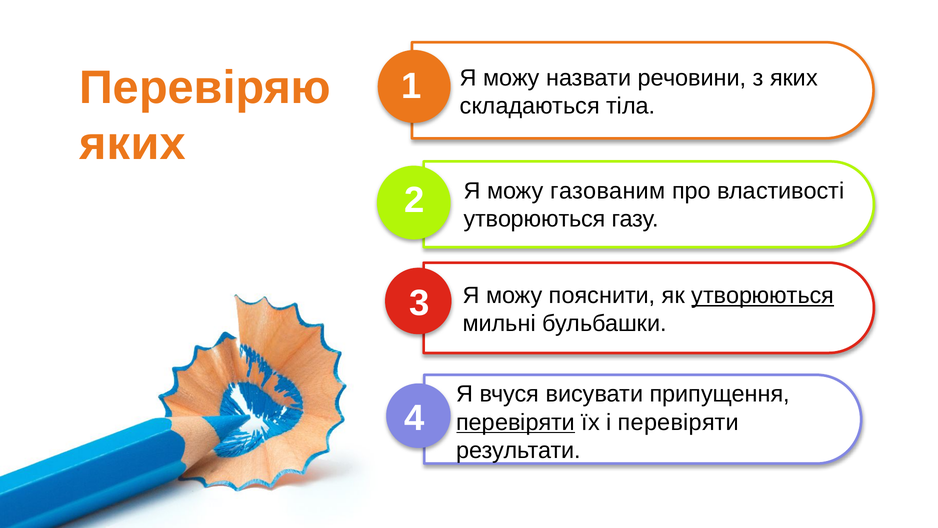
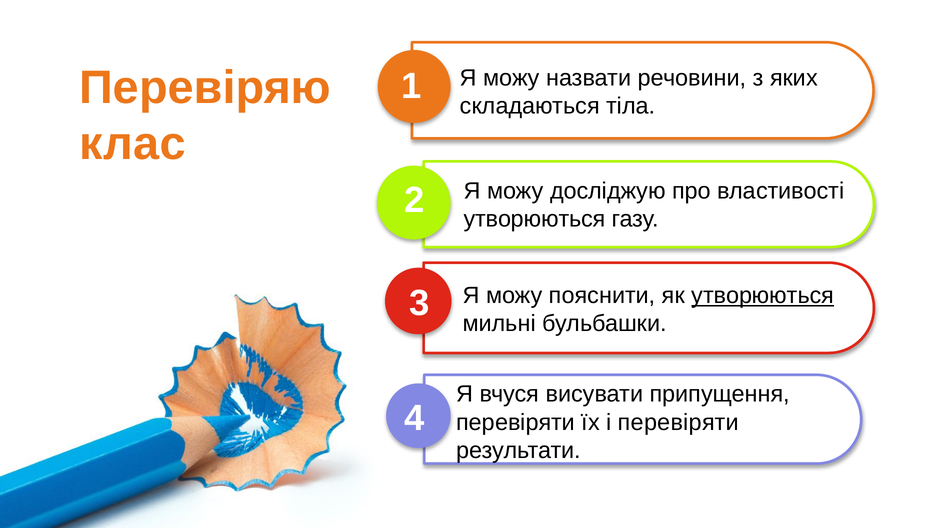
яких at (133, 144): яких -> клас
газованим: газованим -> досліджую
перевіряти at (516, 422) underline: present -> none
